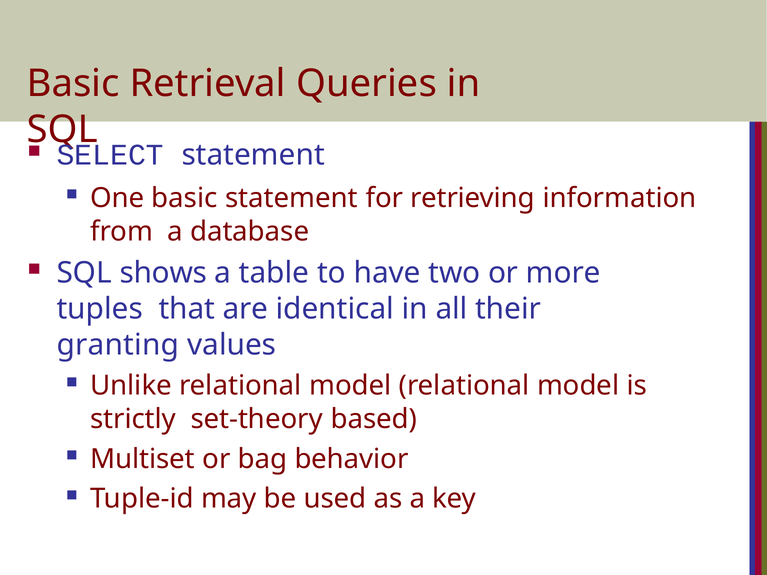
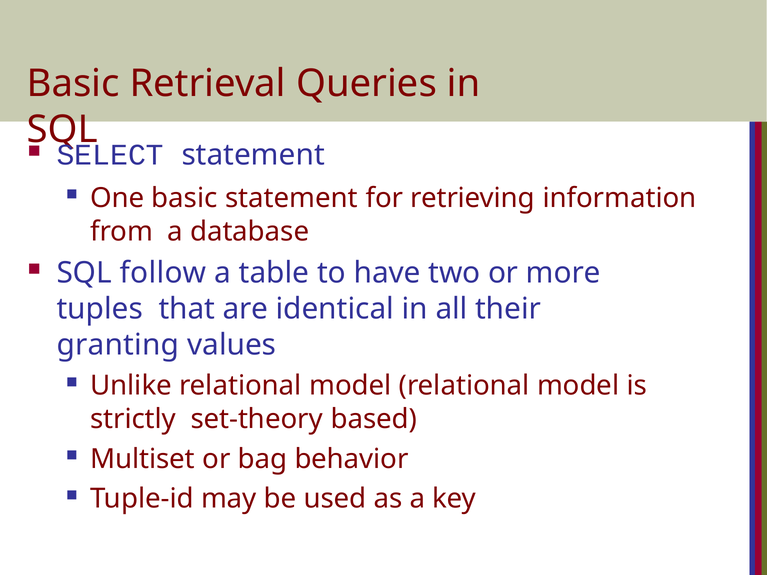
shows: shows -> follow
